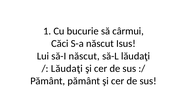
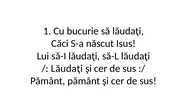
să cârmui: cârmui -> lăudaţi
să-I născut: născut -> lăudaţi
